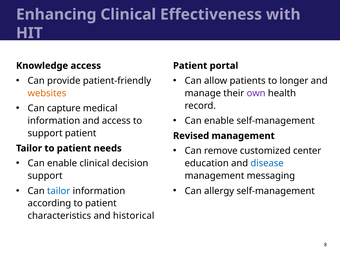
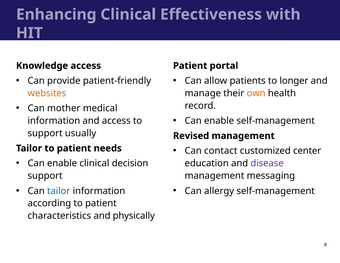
own colour: purple -> orange
capture: capture -> mother
support patient: patient -> usually
remove: remove -> contact
disease colour: blue -> purple
historical: historical -> physically
